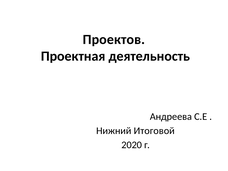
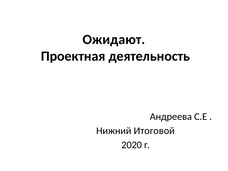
Проектов: Проектов -> Ожидают
